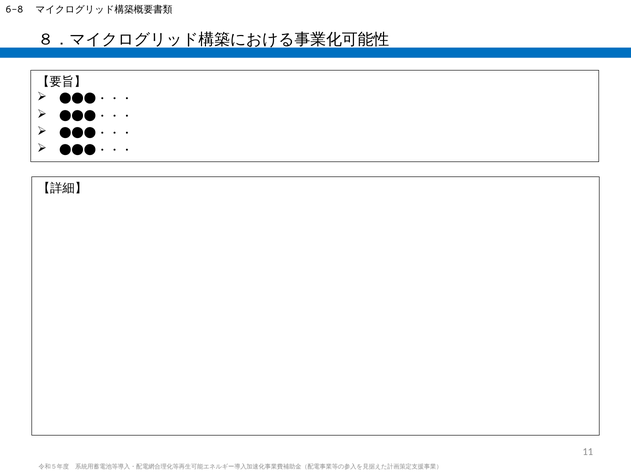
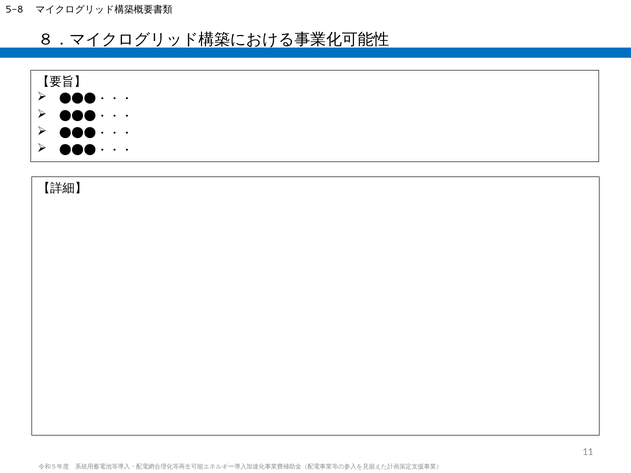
6-8: 6-8 -> 5-8
